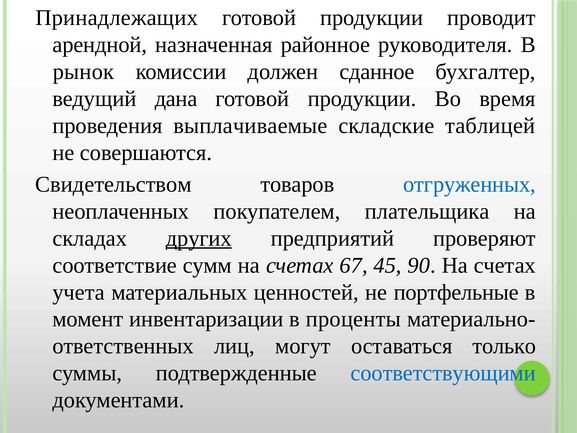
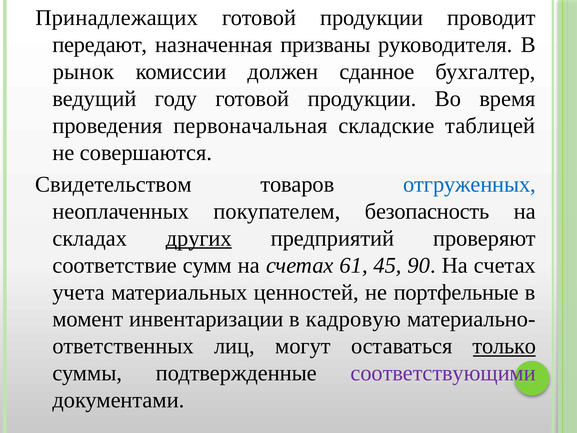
арендной: арендной -> передают
районное: районное -> призваны
дана: дана -> году
выплачиваемые: выплачиваемые -> первоначальная
плательщика: плательщика -> безопасность
67: 67 -> 61
проценты: проценты -> кадровую
только underline: none -> present
соответствующими colour: blue -> purple
